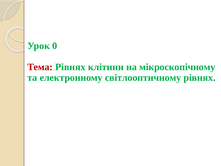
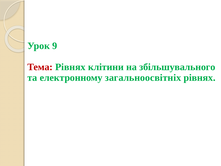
0: 0 -> 9
мікроскопічному: мікроскопічному -> збільшувального
світлооптичному: світлооптичному -> загальноосвітніх
